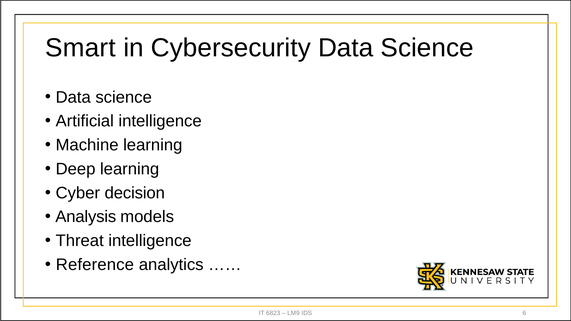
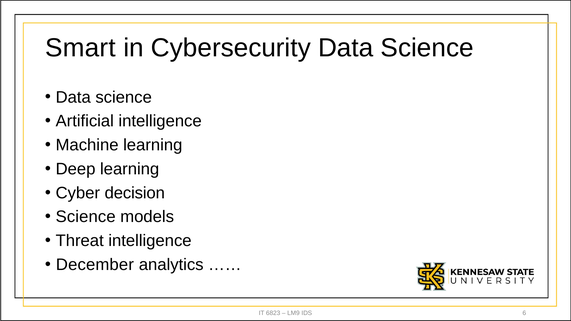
Analysis at (86, 217): Analysis -> Science
Reference: Reference -> December
